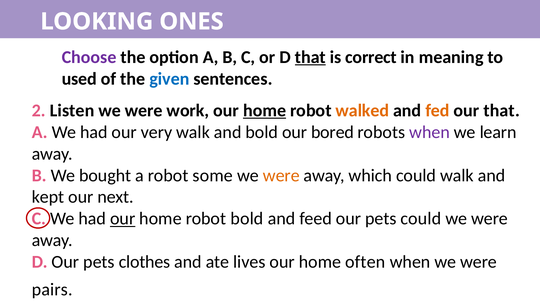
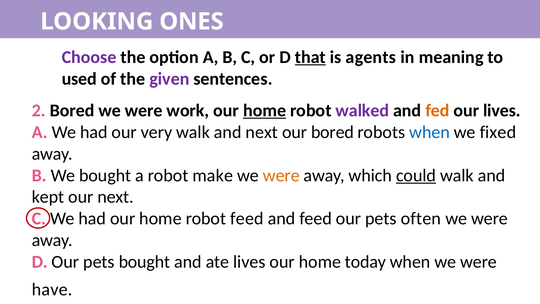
correct: correct -> agents
given colour: blue -> purple
2 Listen: Listen -> Bored
walked colour: orange -> purple
our that: that -> lives
and bold: bold -> next
when at (430, 132) colour: purple -> blue
learn: learn -> fixed
some: some -> make
could at (416, 175) underline: none -> present
our at (123, 218) underline: present -> none
robot bold: bold -> feed
pets could: could -> often
pets clothes: clothes -> bought
often: often -> today
pairs: pairs -> have
